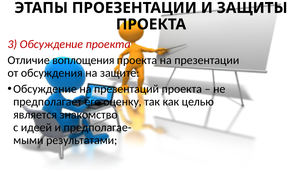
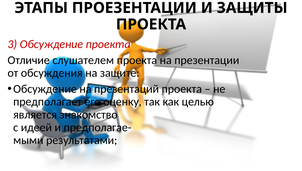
воплощения: воплощения -> слушателем
